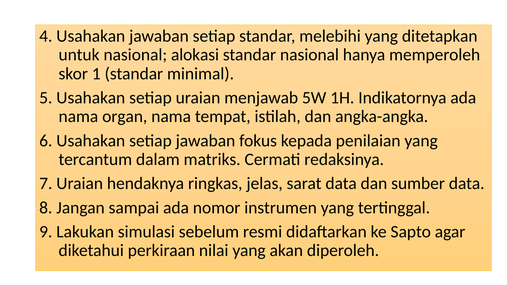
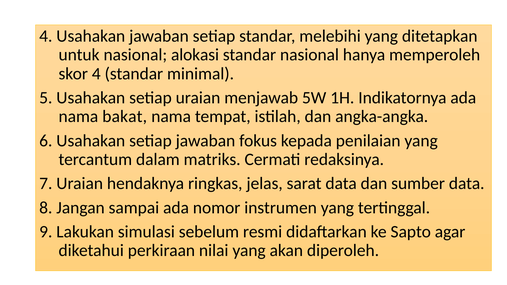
skor 1: 1 -> 4
organ: organ -> bakat
